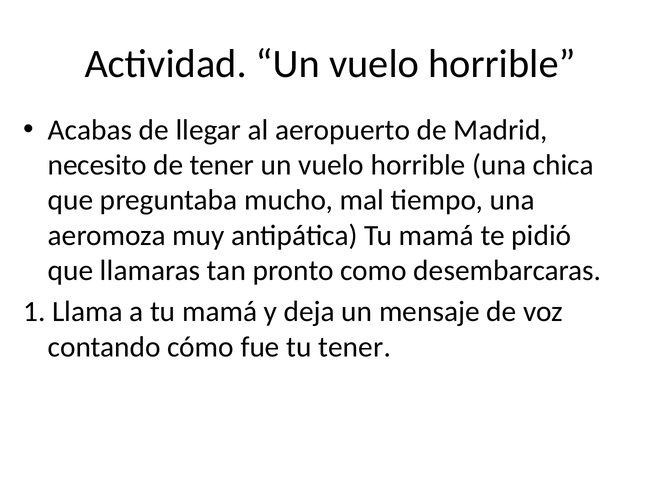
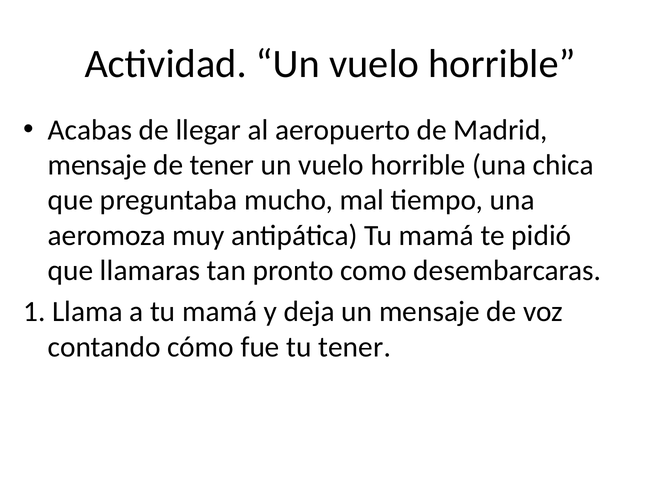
necesito at (97, 165): necesito -> mensaje
